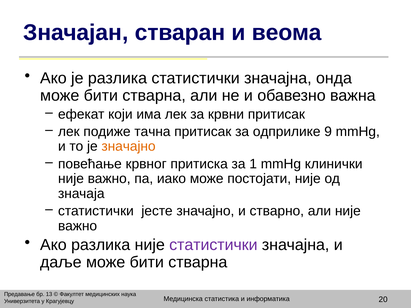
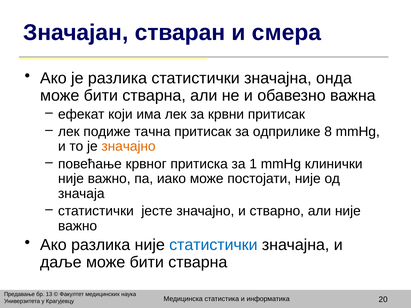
веома: веома -> смера
9: 9 -> 8
статистички at (213, 245) colour: purple -> blue
